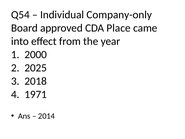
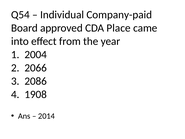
Company-only: Company-only -> Company-paid
2000: 2000 -> 2004
2025: 2025 -> 2066
2018: 2018 -> 2086
1971: 1971 -> 1908
